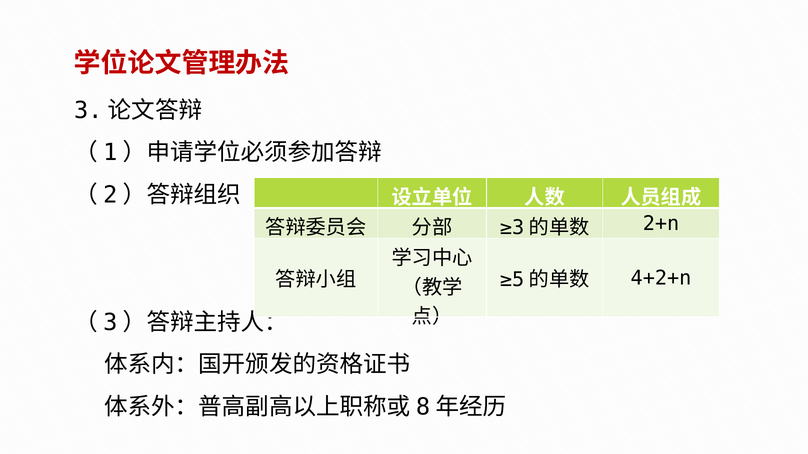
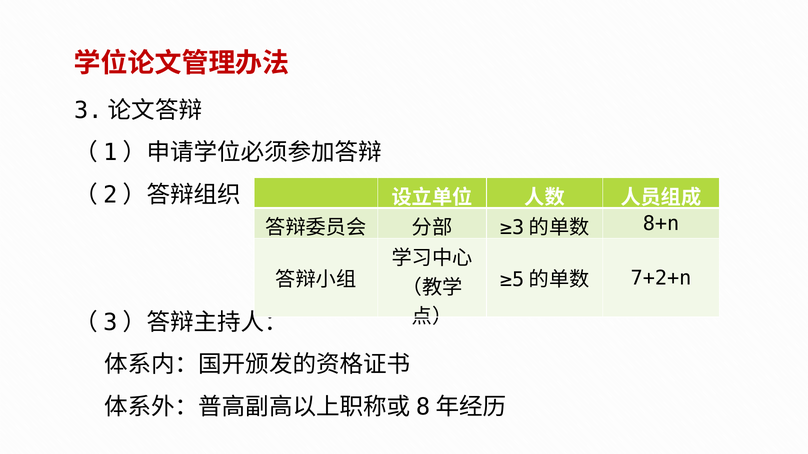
2+n: 2+n -> 8+n
4+2+n: 4+2+n -> 7+2+n
